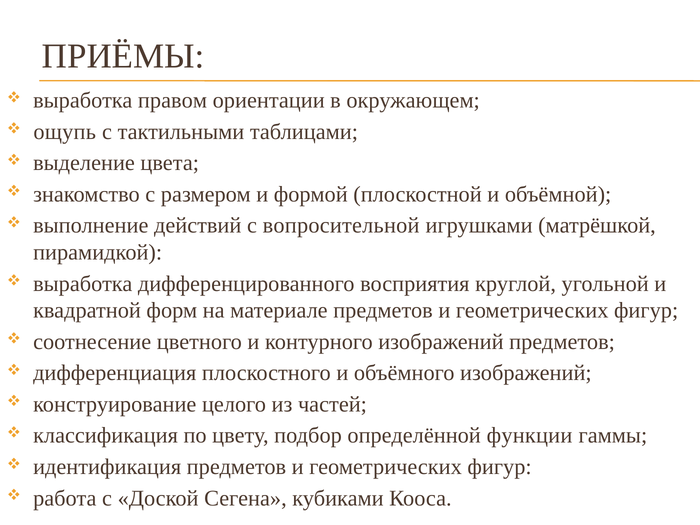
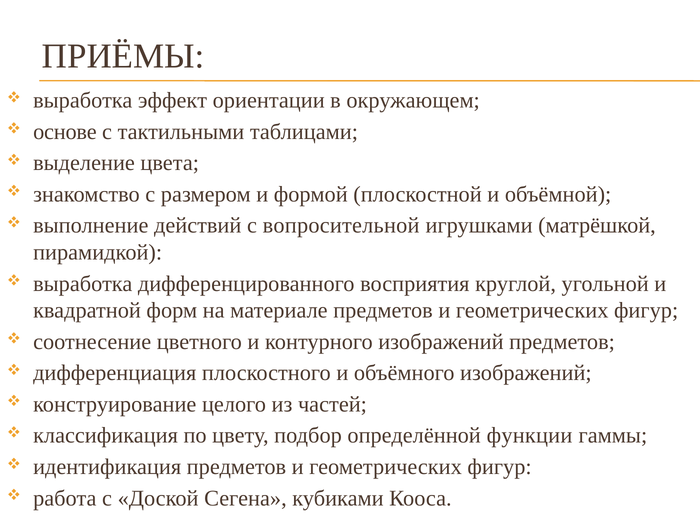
правом: правом -> эффект
ощупь: ощупь -> основе
